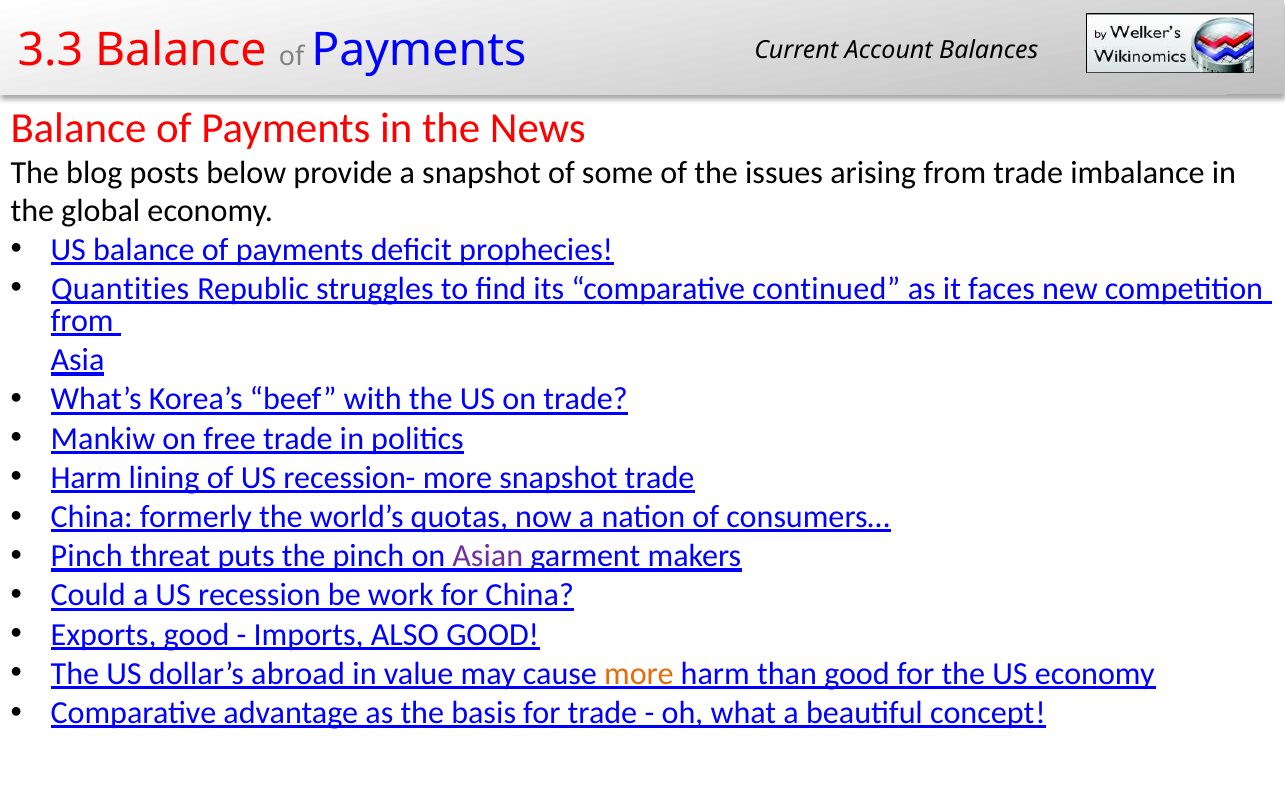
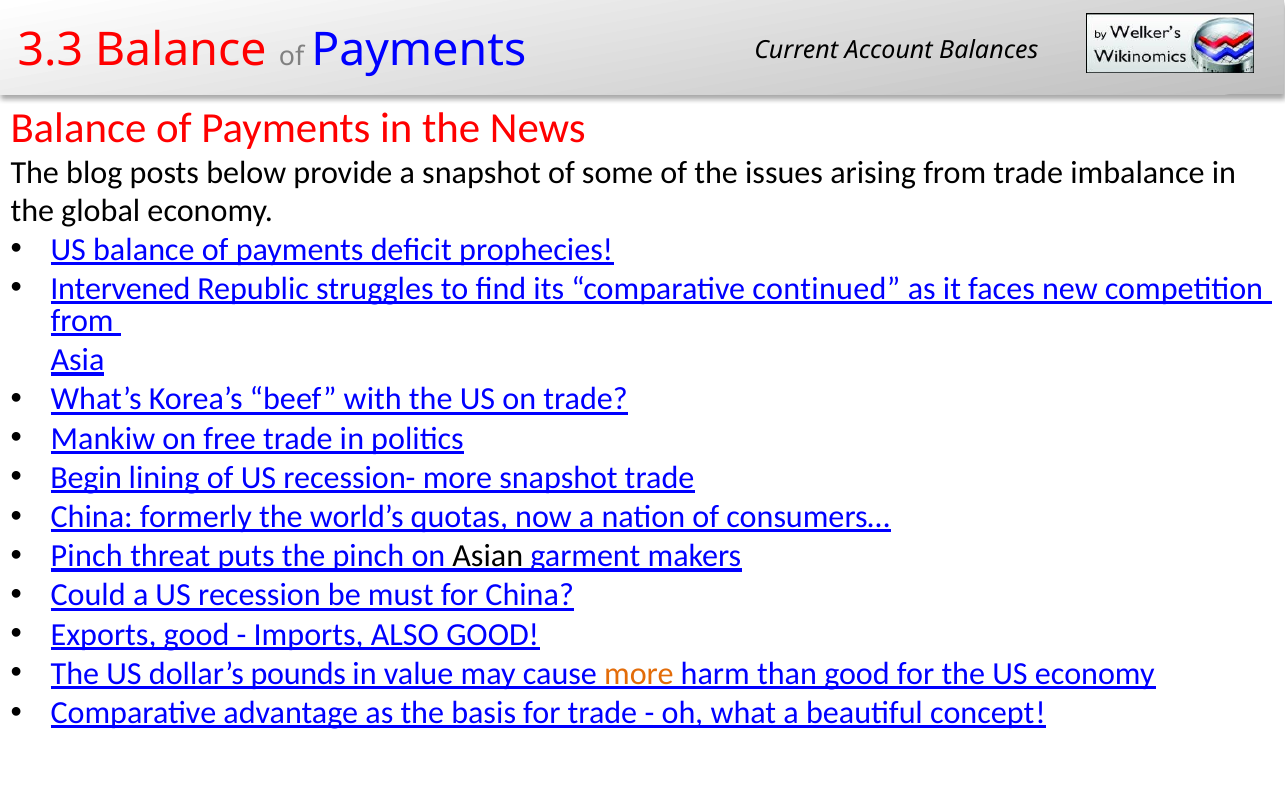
Quantities: Quantities -> Intervened
Harm at (86, 478): Harm -> Begin
Asian colour: purple -> black
work: work -> must
abroad: abroad -> pounds
